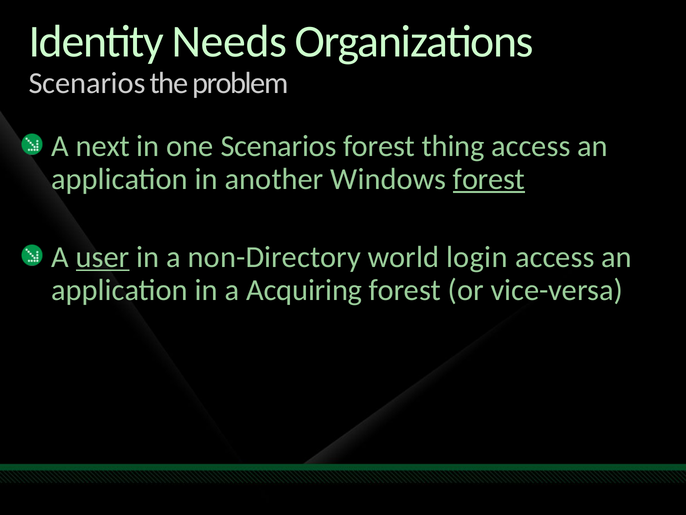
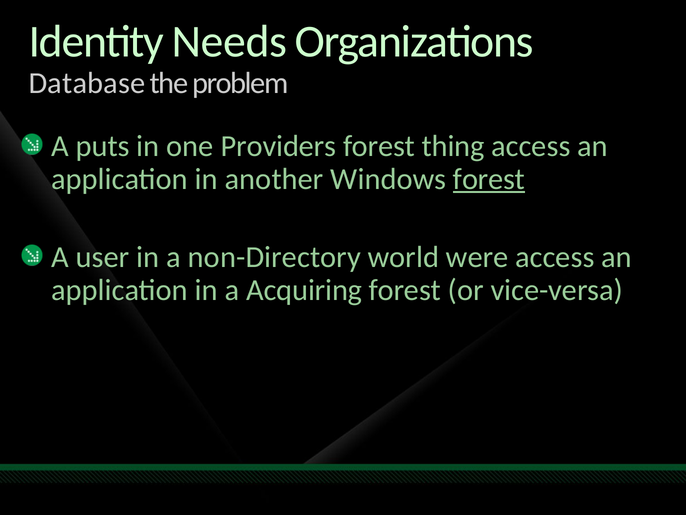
Scenarios at (87, 83): Scenarios -> Database
next: next -> puts
one Scenarios: Scenarios -> Providers
user underline: present -> none
login: login -> were
